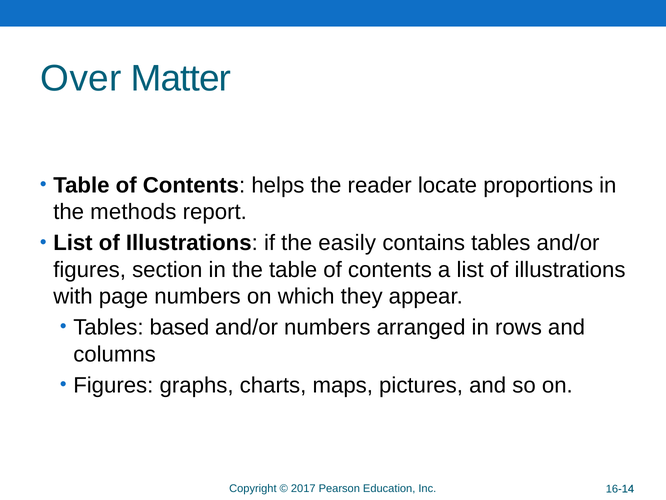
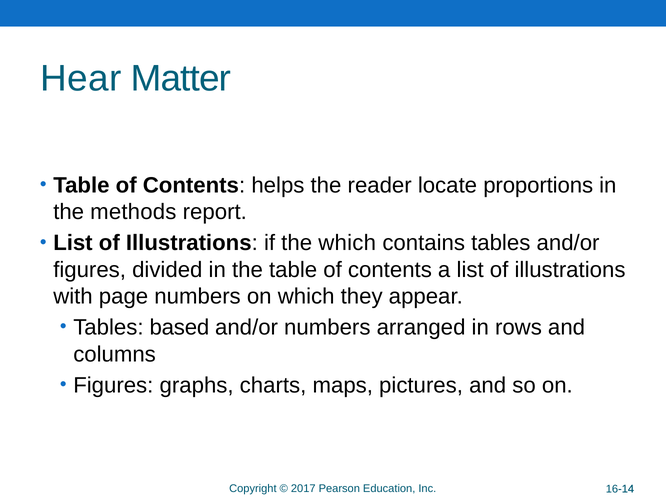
Over: Over -> Hear
the easily: easily -> which
section: section -> divided
